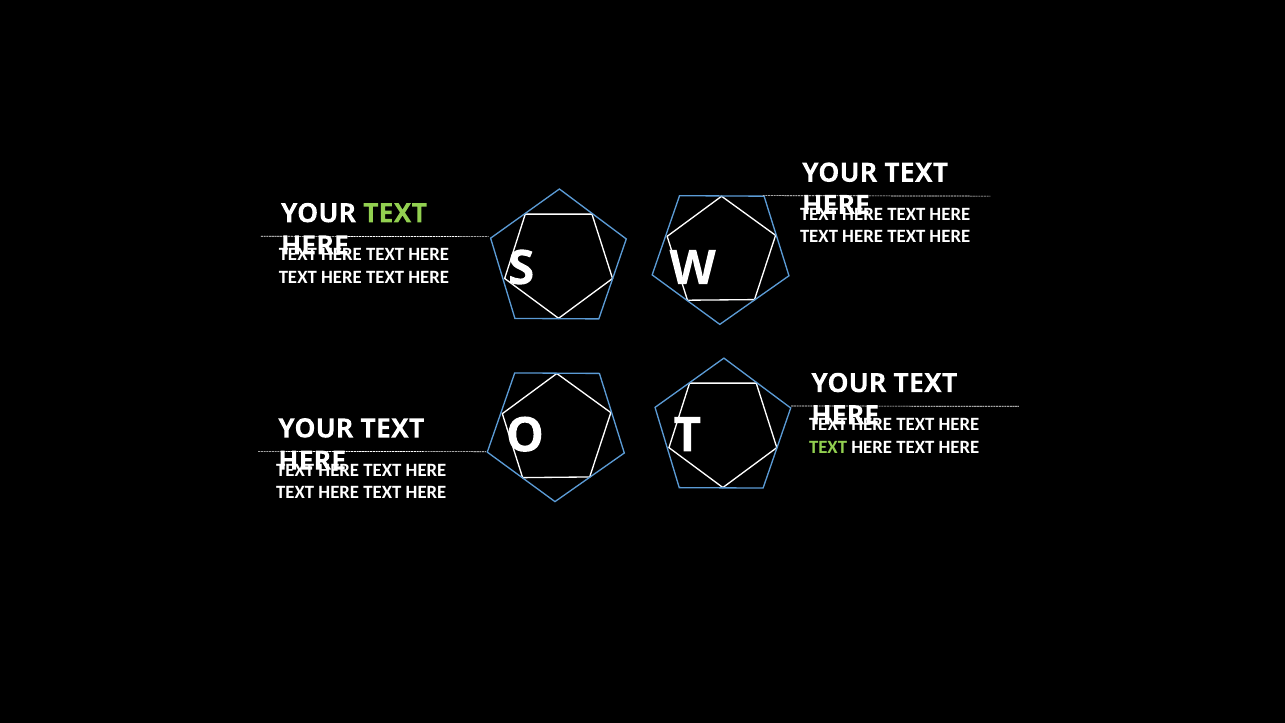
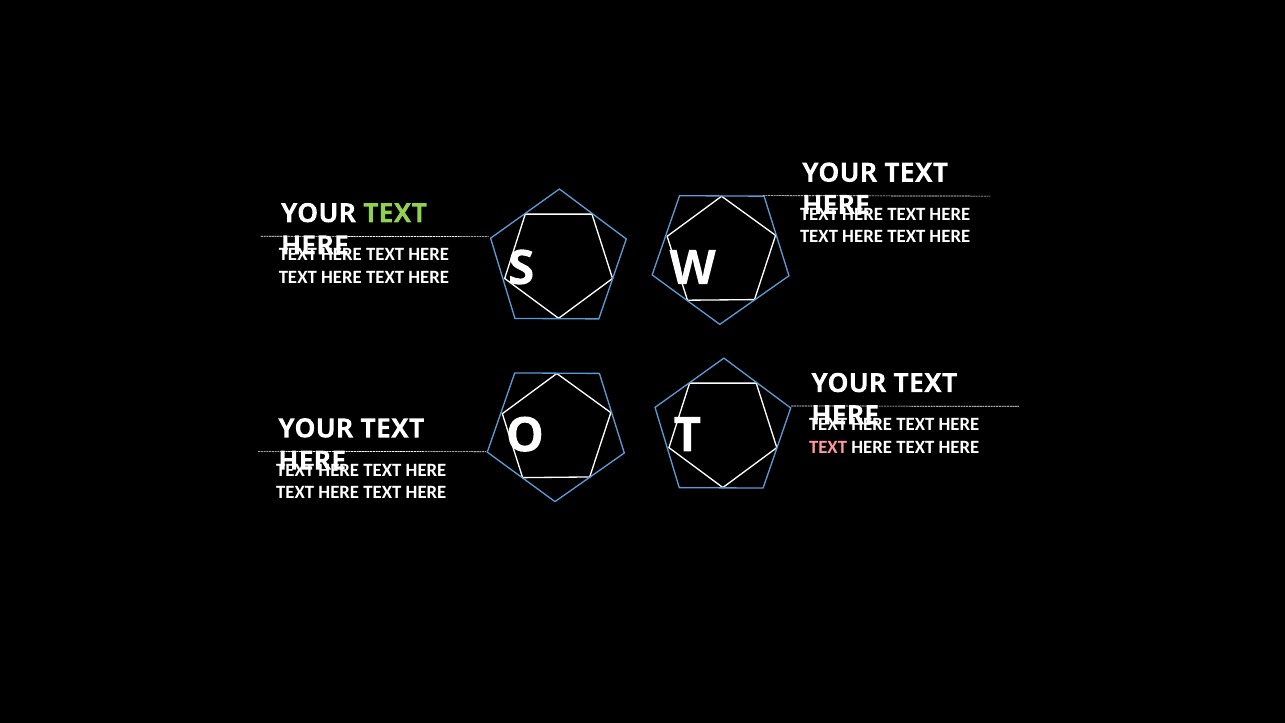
TEXT at (828, 447) colour: light green -> pink
